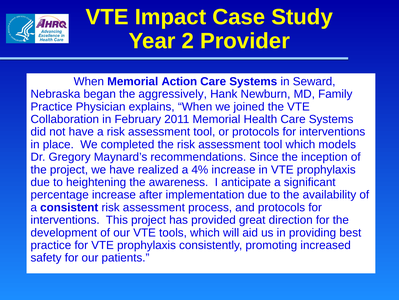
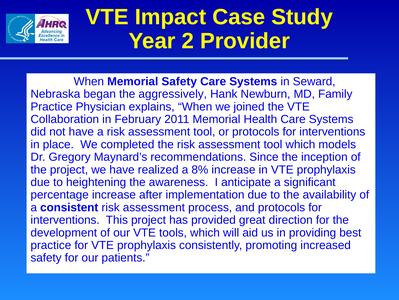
Memorial Action: Action -> Safety
4%: 4% -> 8%
